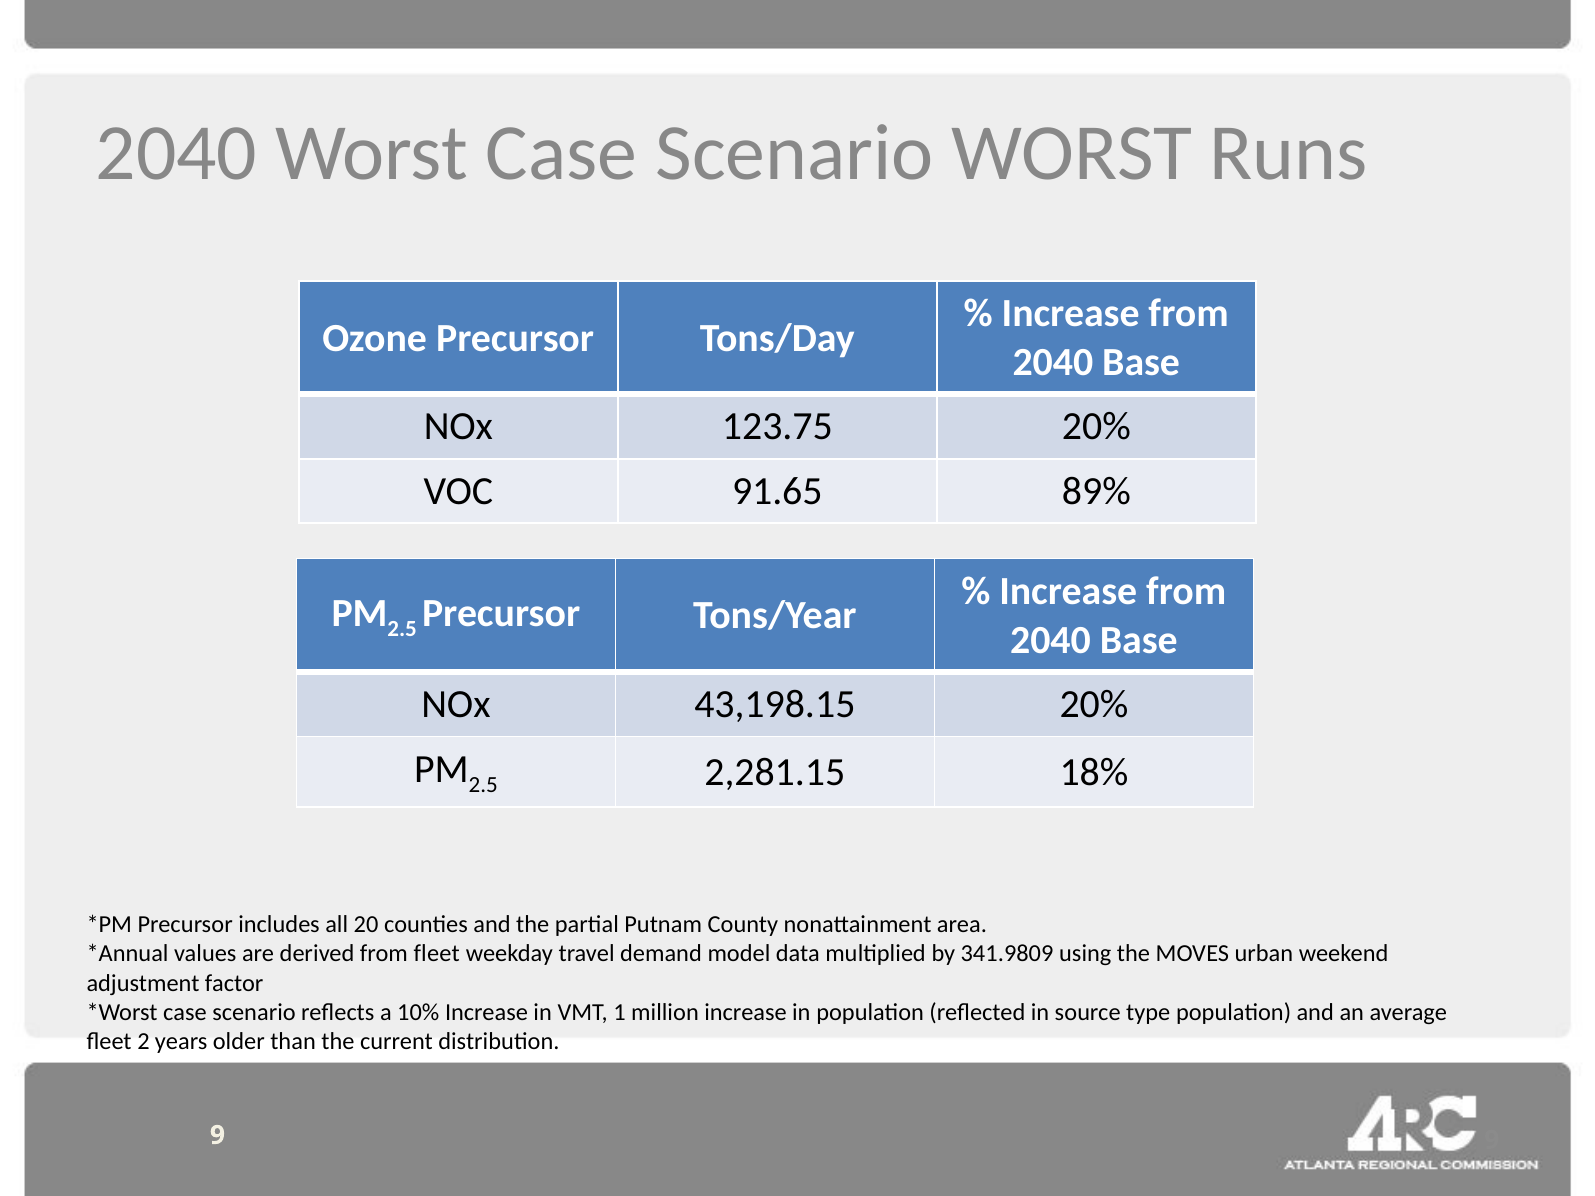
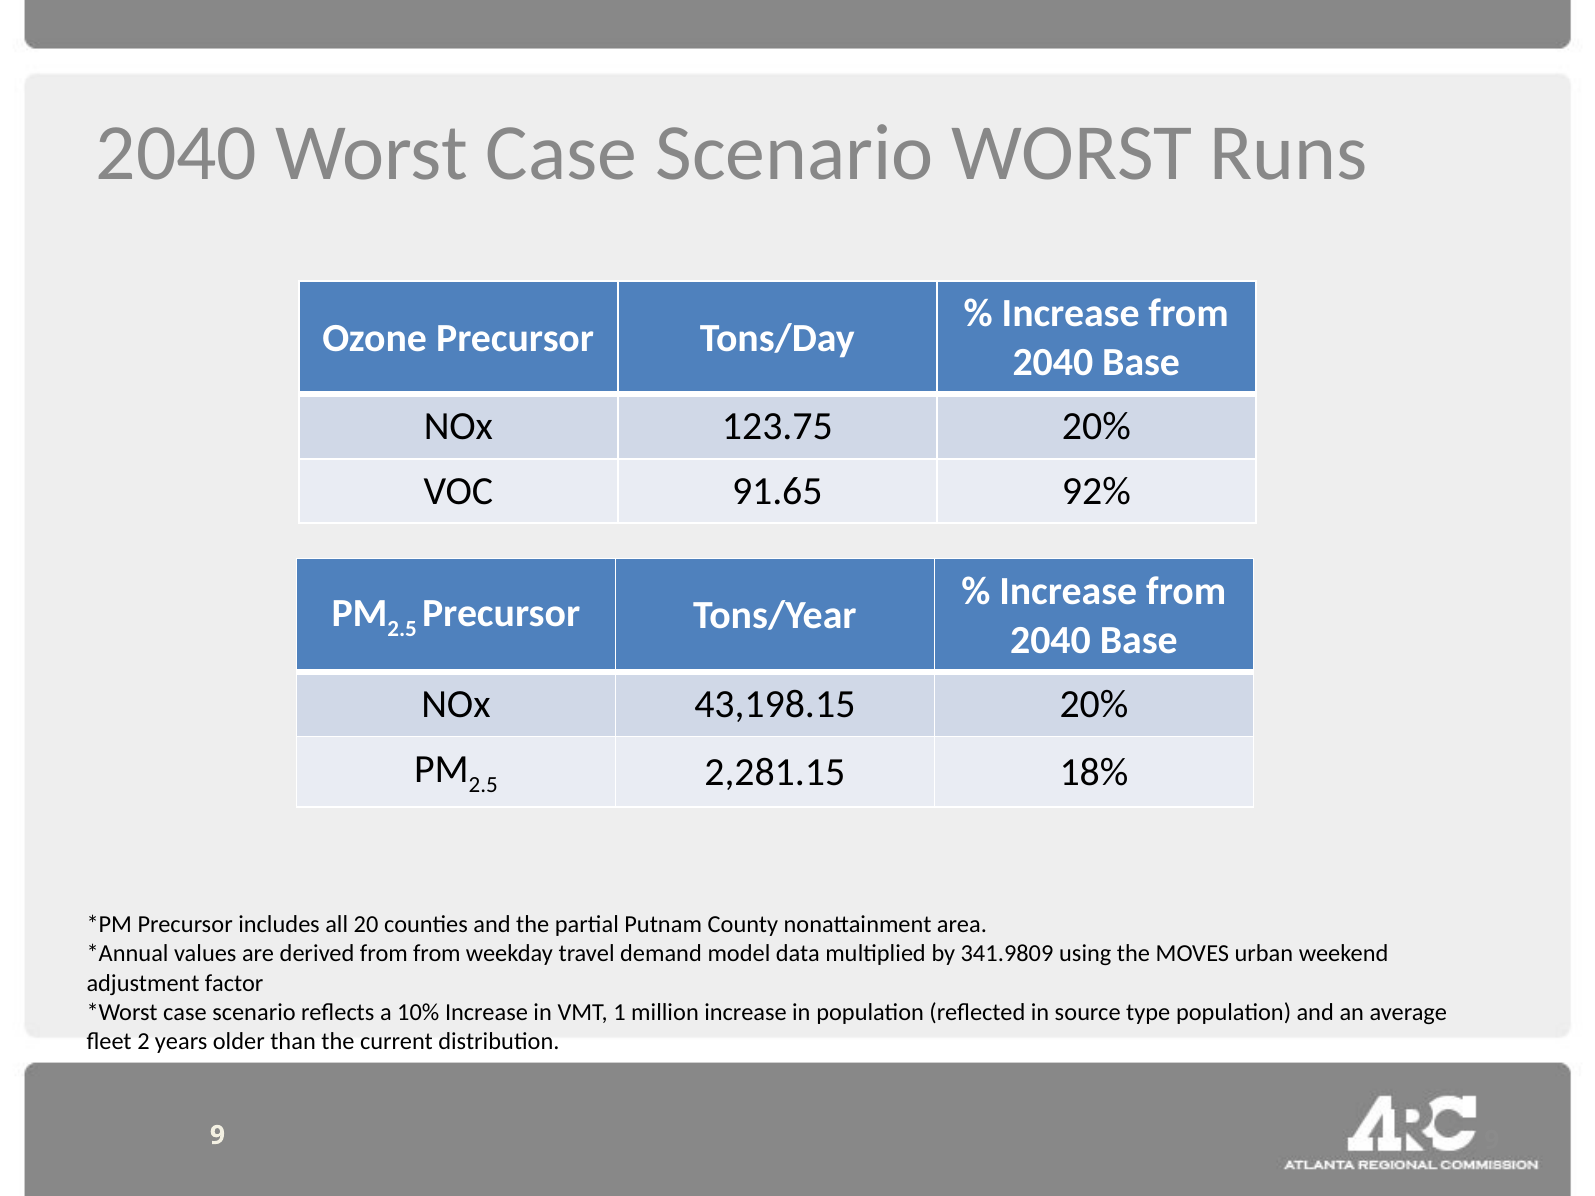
89%: 89% -> 92%
from fleet: fleet -> from
